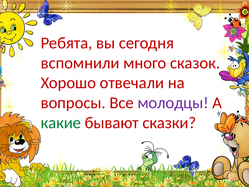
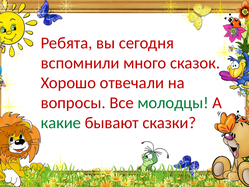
молодцы colour: purple -> green
